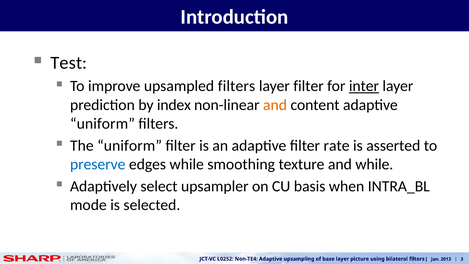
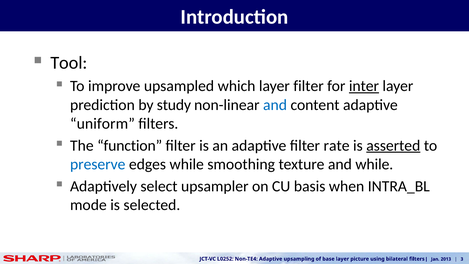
Test: Test -> Tool
upsampled filters: filters -> which
index: index -> study
and at (275, 105) colour: orange -> blue
The uniform: uniform -> function
asserted underline: none -> present
